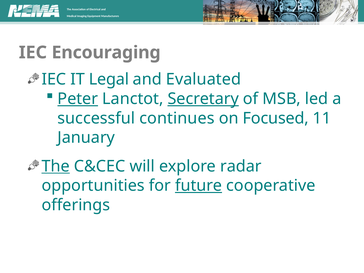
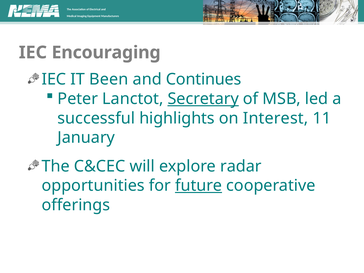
Legal: Legal -> Been
Evaluated: Evaluated -> Continues
Peter underline: present -> none
continues: continues -> highlights
Focused: Focused -> Interest
The at (56, 166) underline: present -> none
